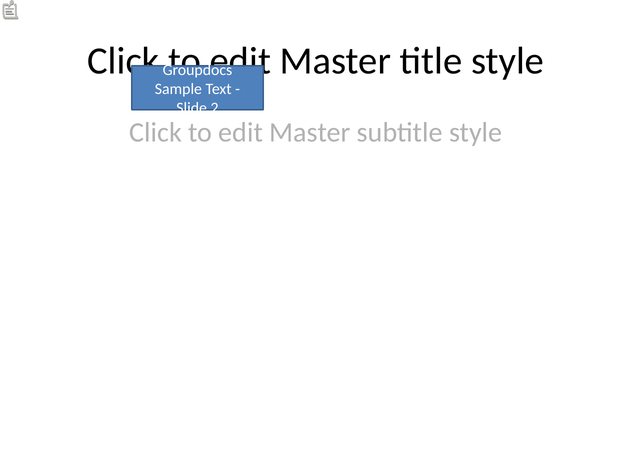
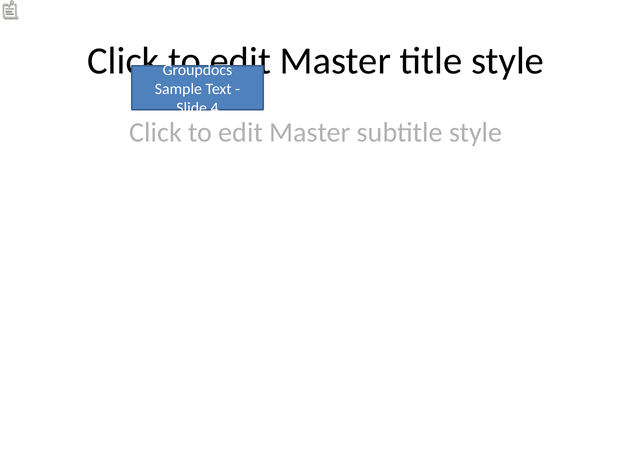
2: 2 -> 4
